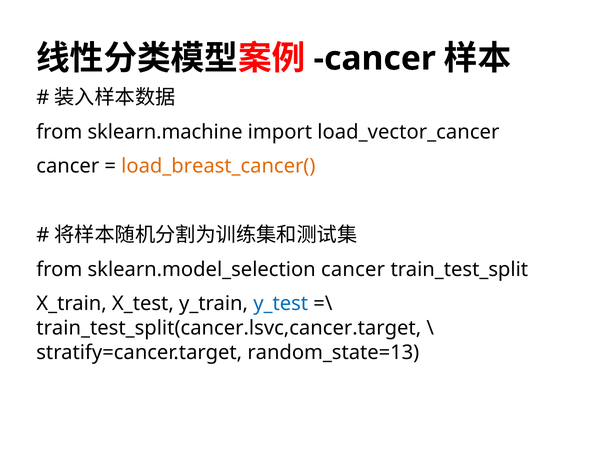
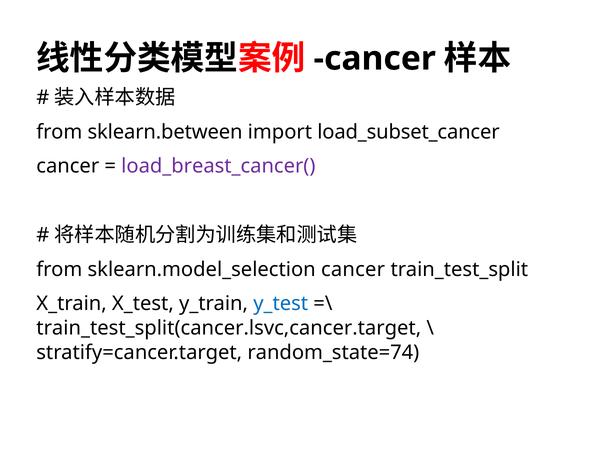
sklearn.machine: sklearn.machine -> sklearn.between
load_vector_cancer: load_vector_cancer -> load_subset_cancer
load_breast_cancer( colour: orange -> purple
random_state=13: random_state=13 -> random_state=74
